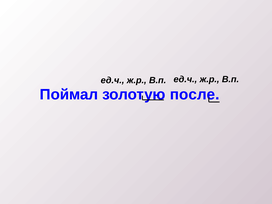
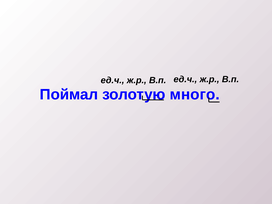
после: после -> много
